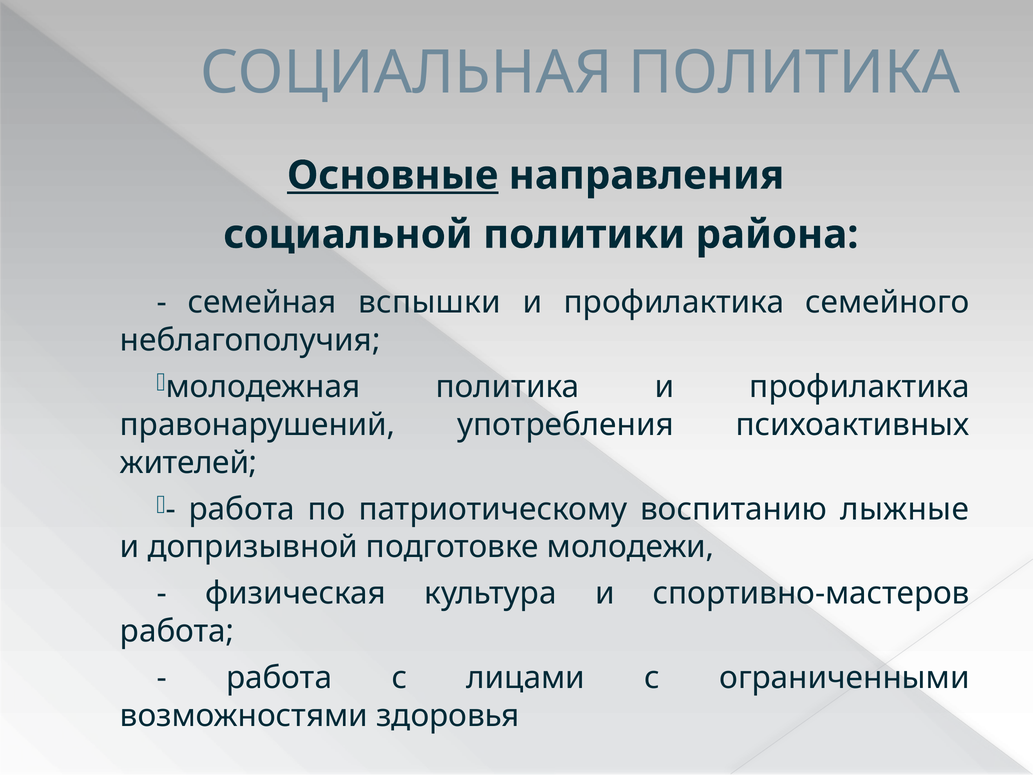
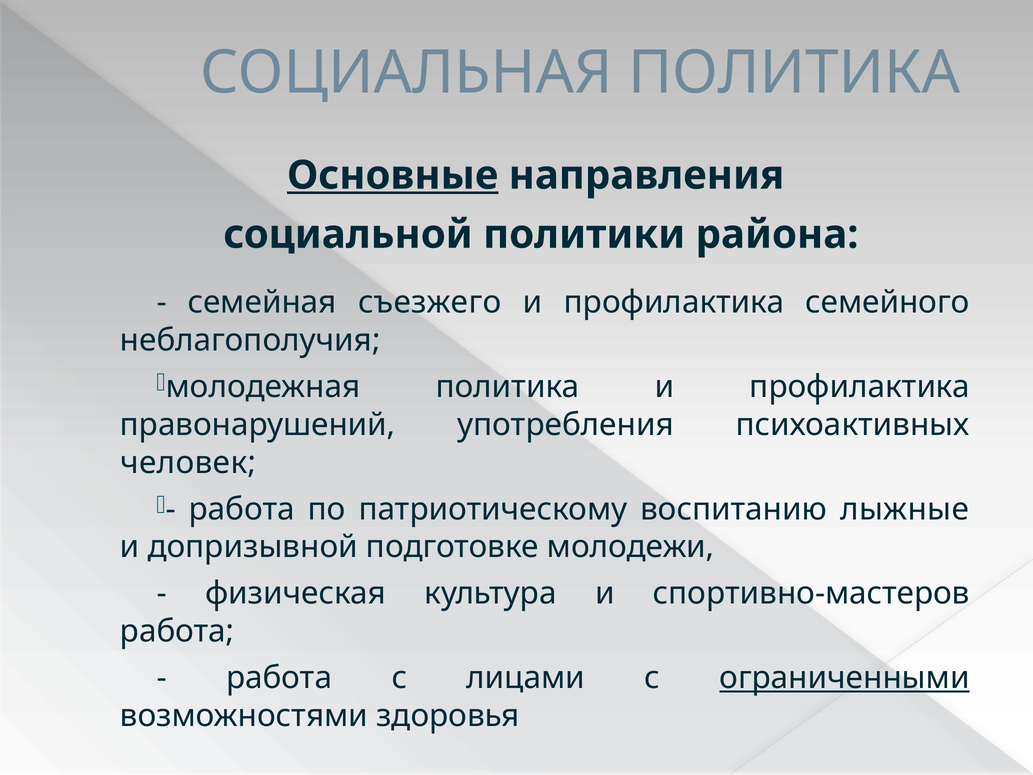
вспышки: вспышки -> съезжего
жителей: жителей -> человек
ограниченными underline: none -> present
